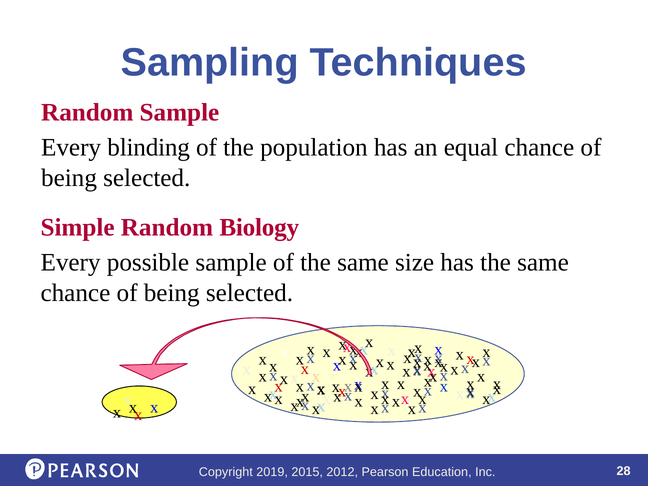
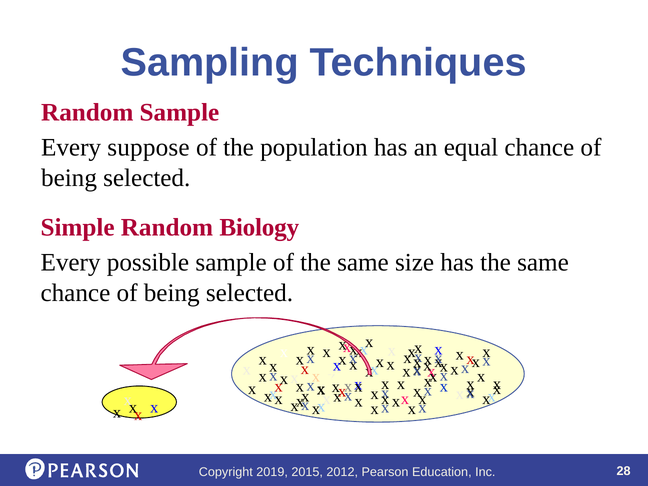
blinding: blinding -> suppose
